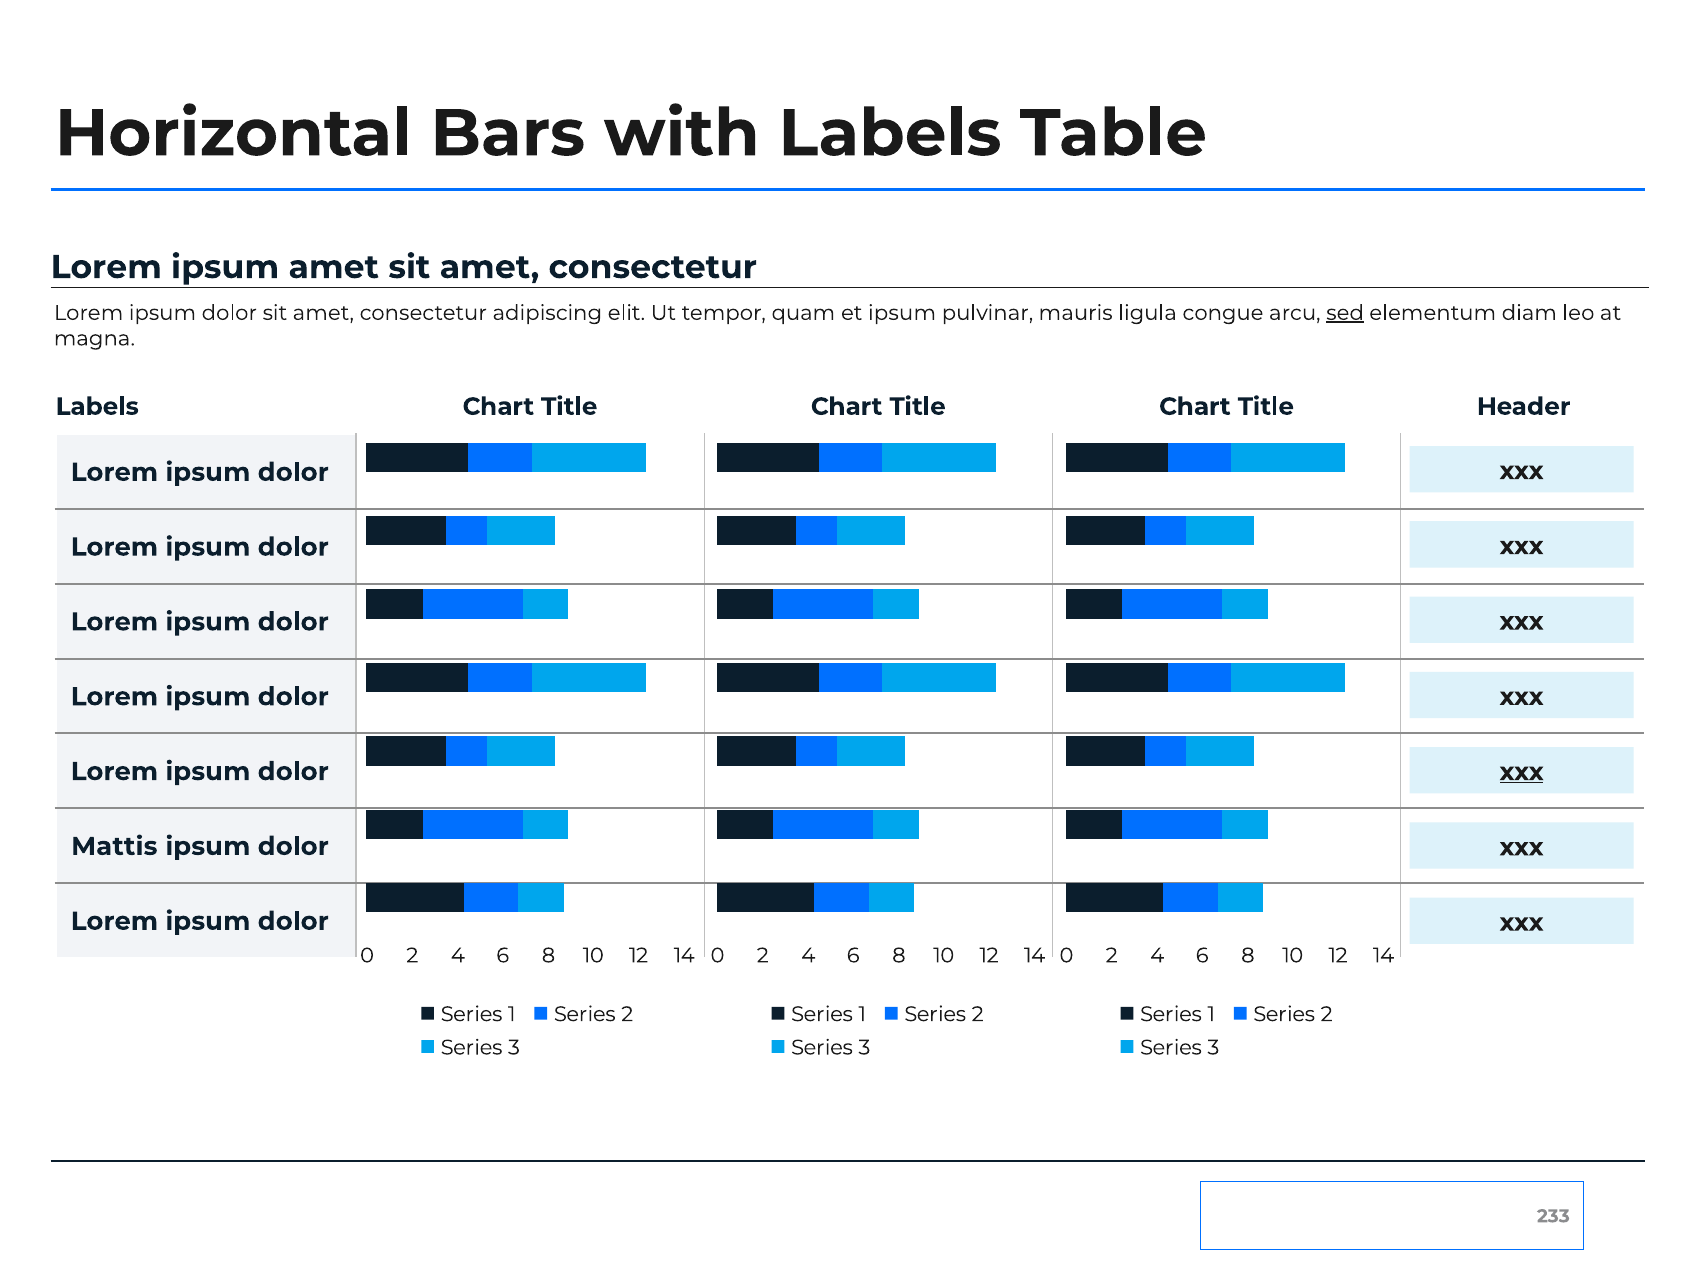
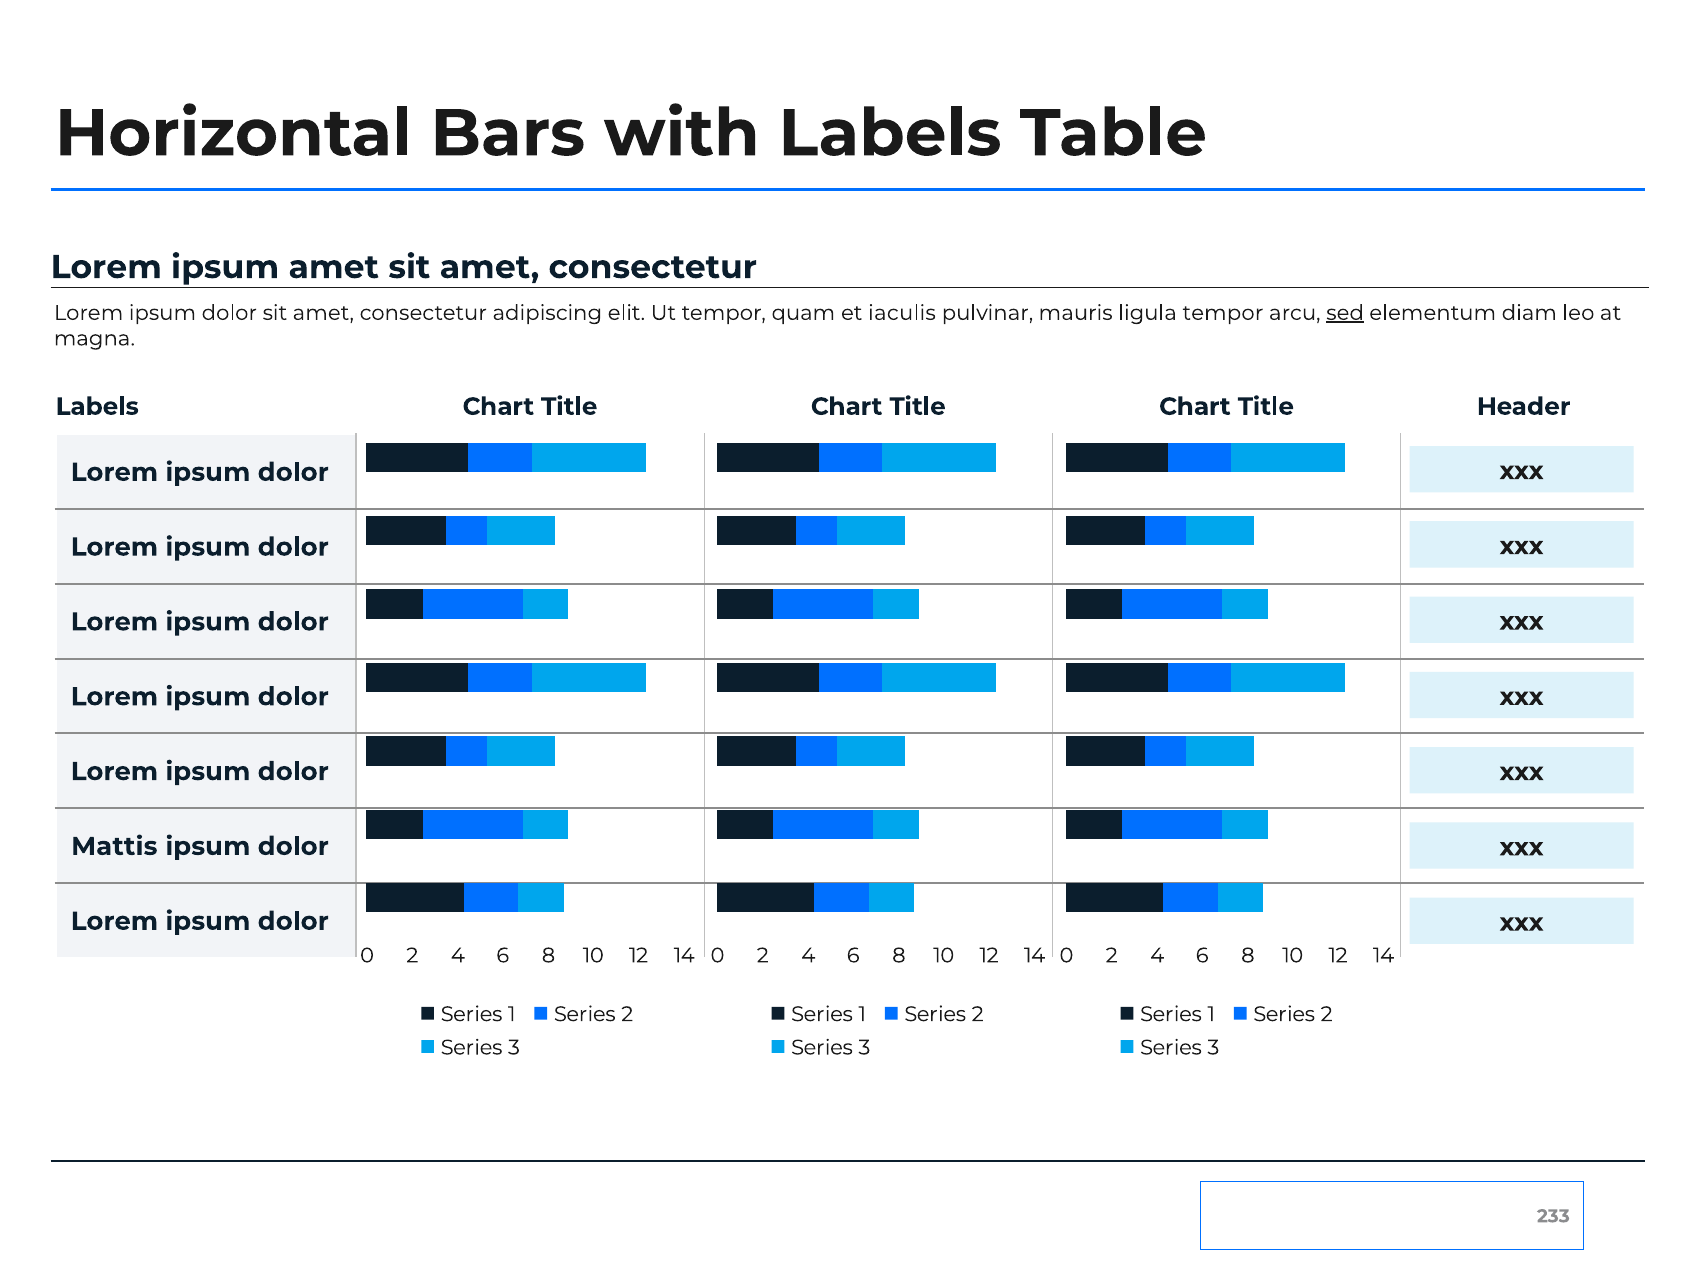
et ipsum: ipsum -> iaculis
ligula congue: congue -> tempor
xxx at (1522, 772) underline: present -> none
